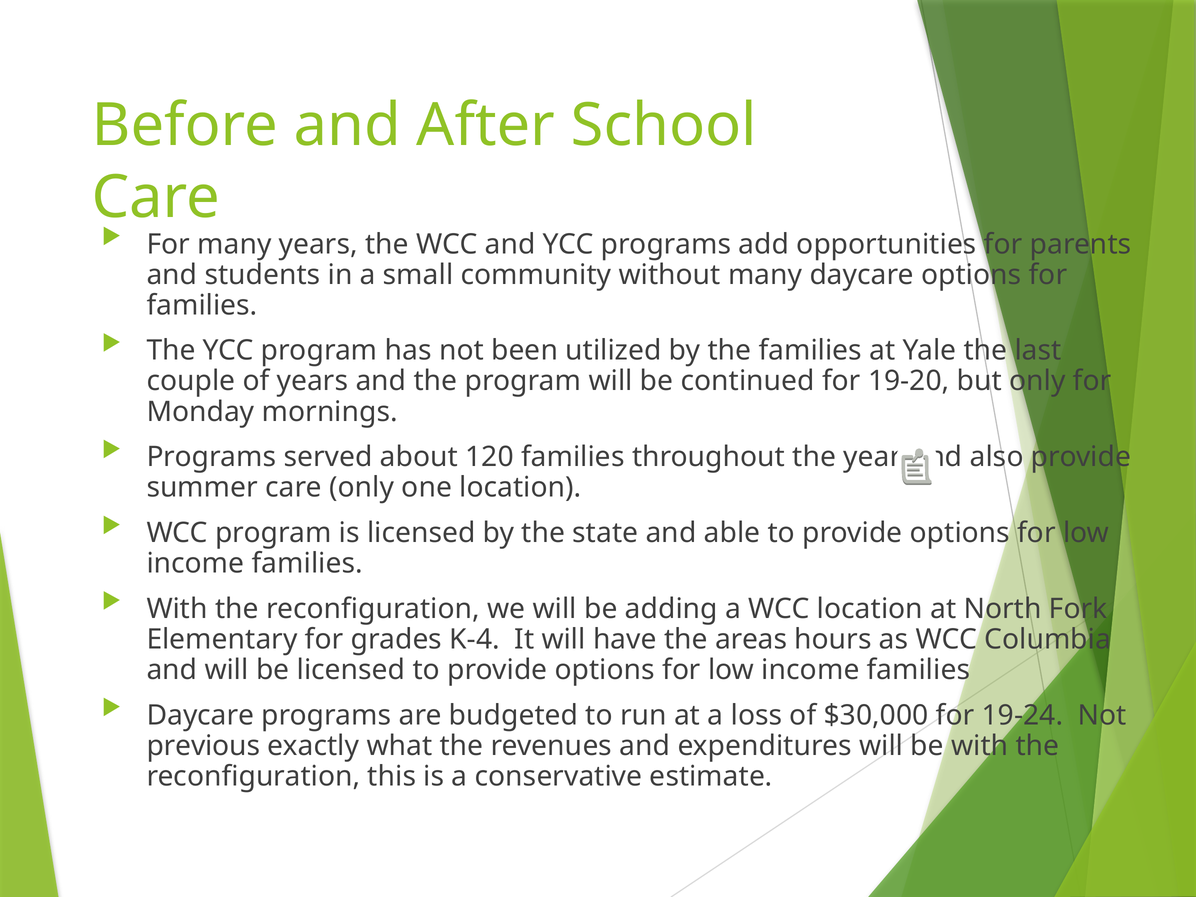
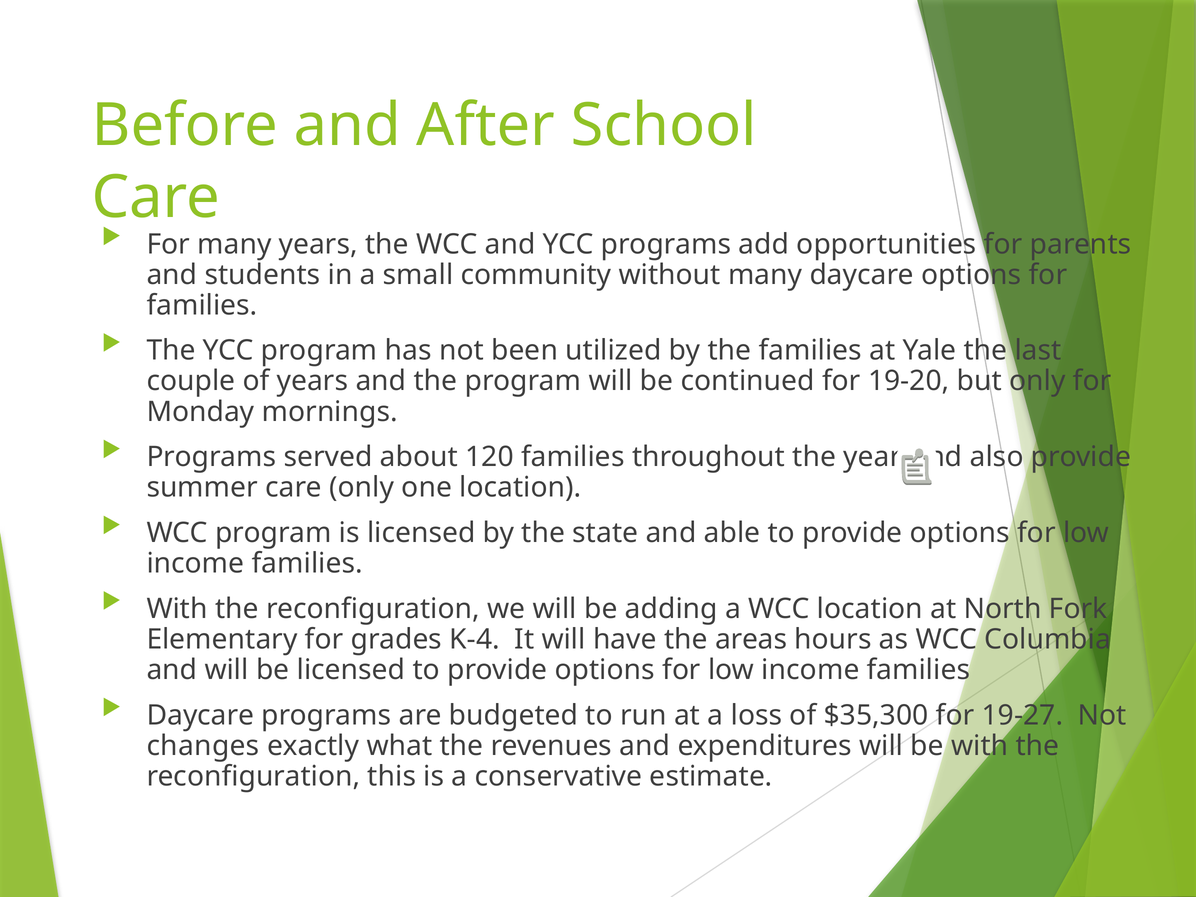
$30,000: $30,000 -> $35,300
19-24: 19-24 -> 19-27
previous: previous -> changes
